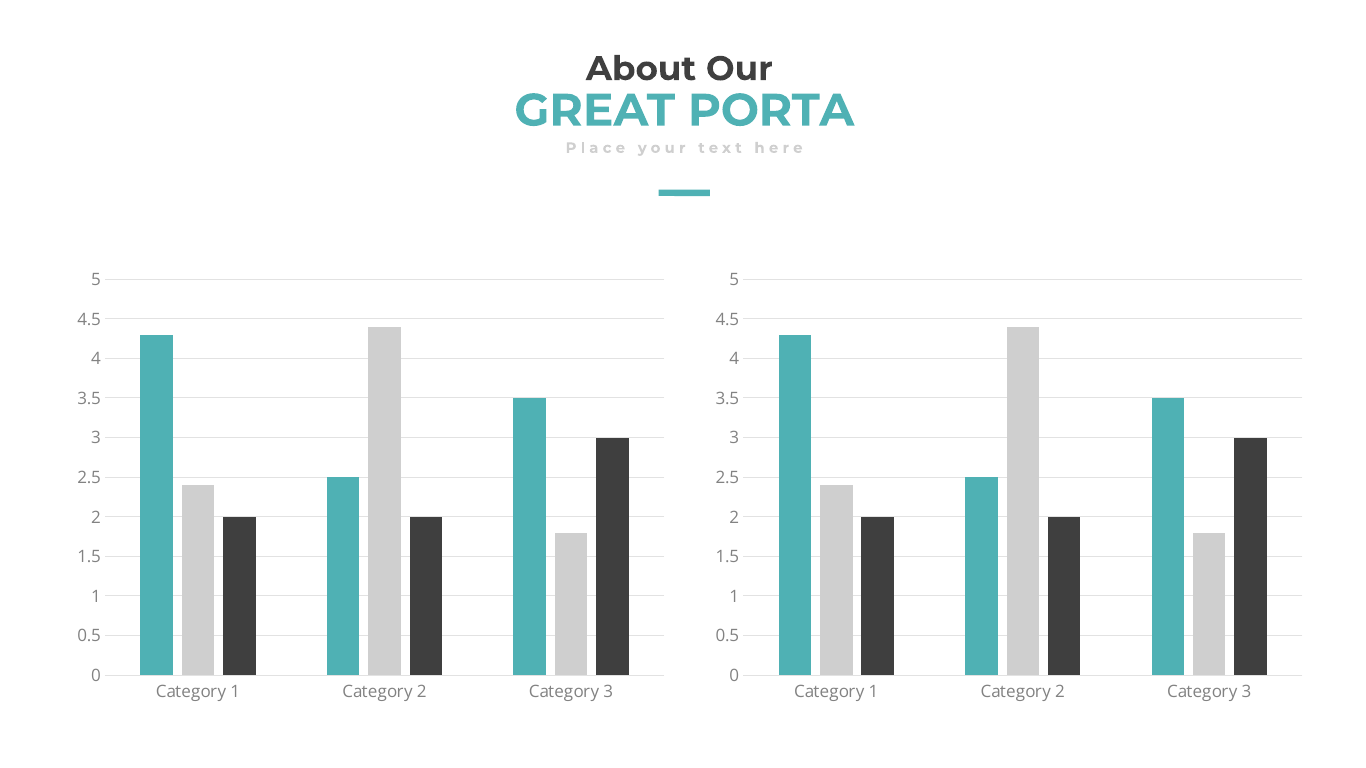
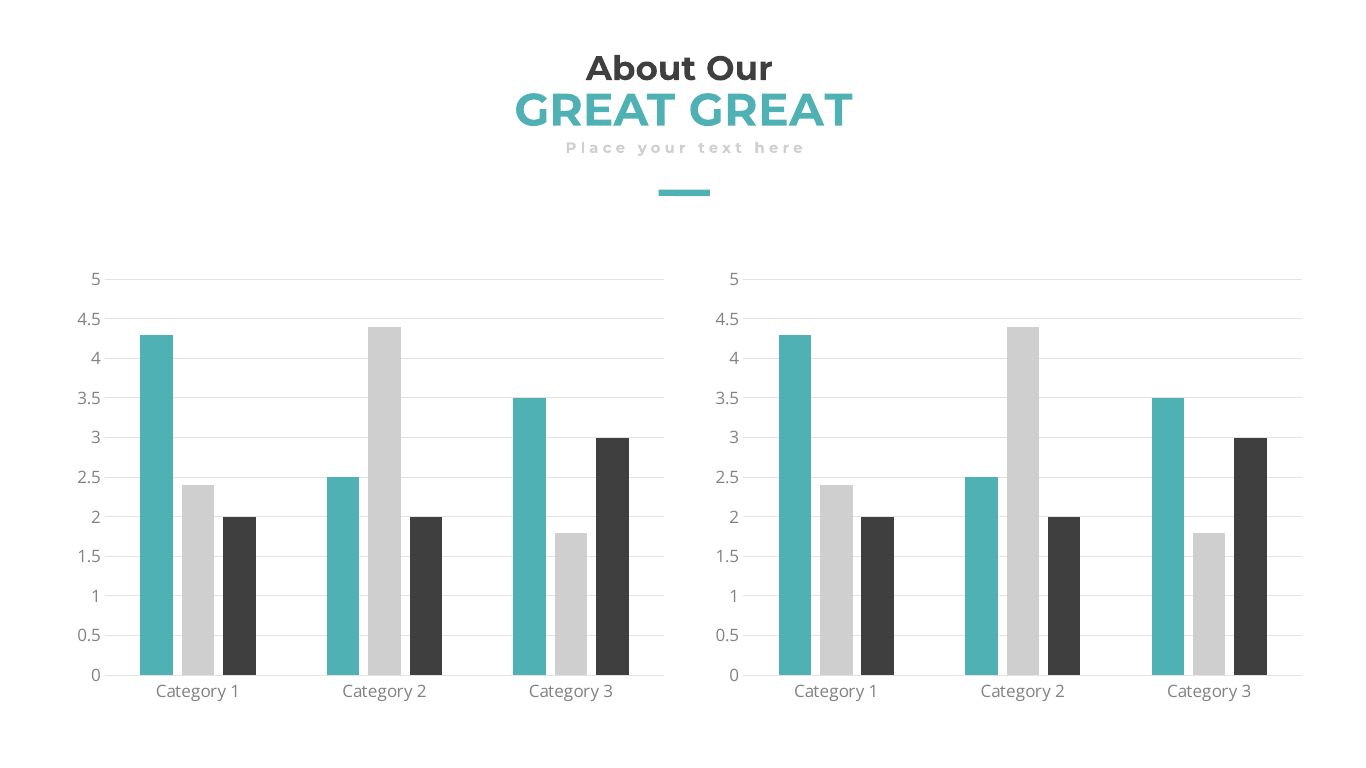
GREAT PORTA: PORTA -> GREAT
